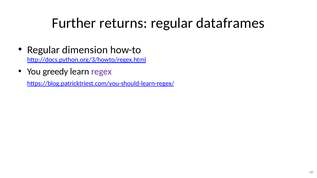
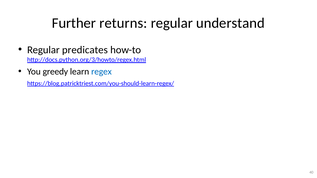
dataframes: dataframes -> understand
dimension: dimension -> predicates
regex colour: purple -> blue
